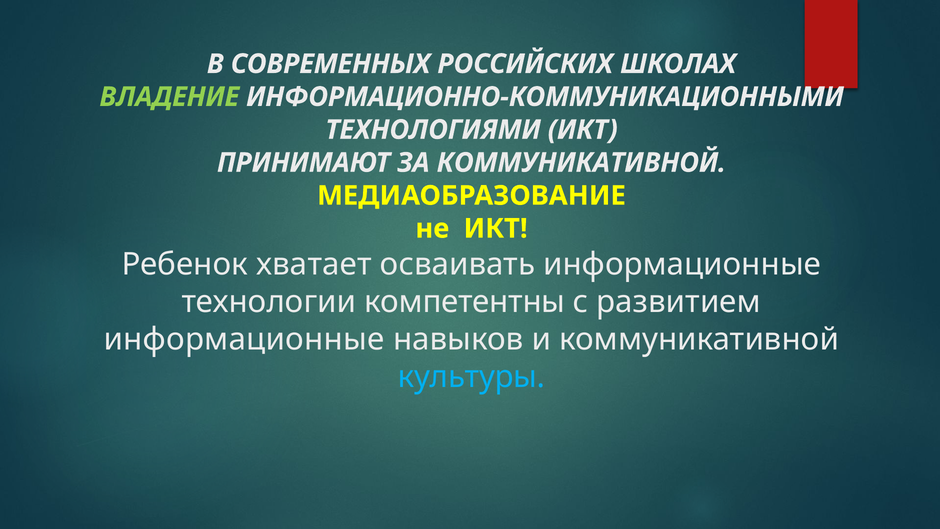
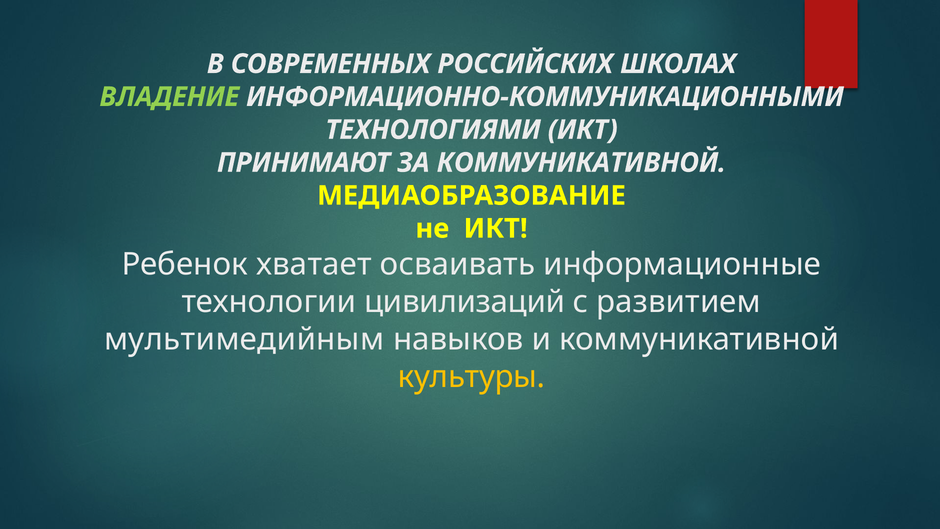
компетентны: компетентны -> цивилизаций
информационные at (244, 339): информационные -> мультимедийным
культуры colour: light blue -> yellow
